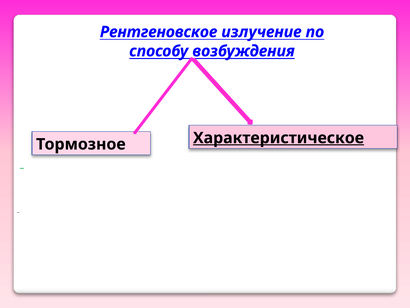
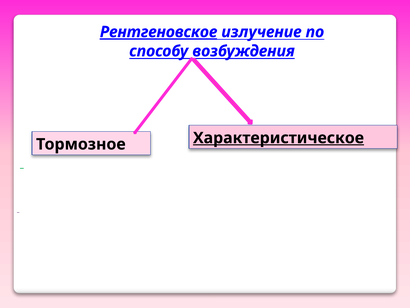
Рентгеновское underline: none -> present
